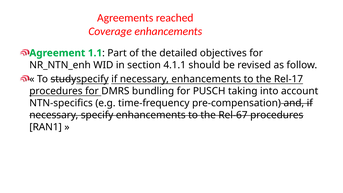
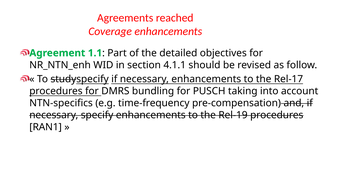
Rel-67: Rel-67 -> Rel-19
